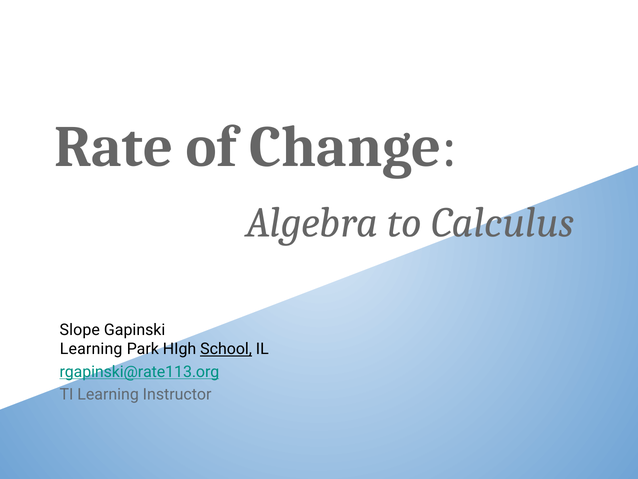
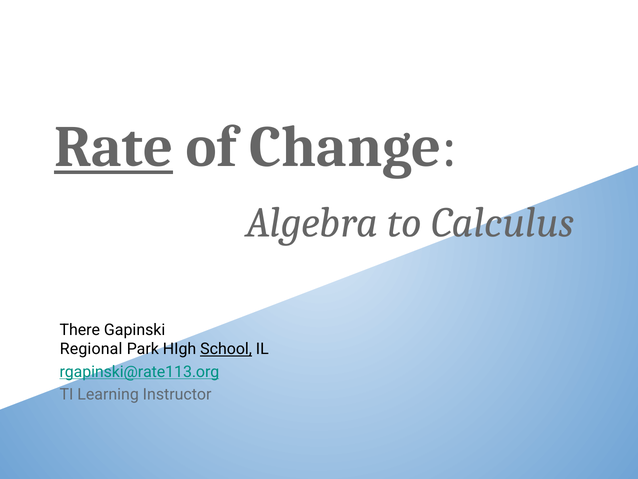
Rate underline: none -> present
Slope: Slope -> There
Learning at (91, 349): Learning -> Regional
